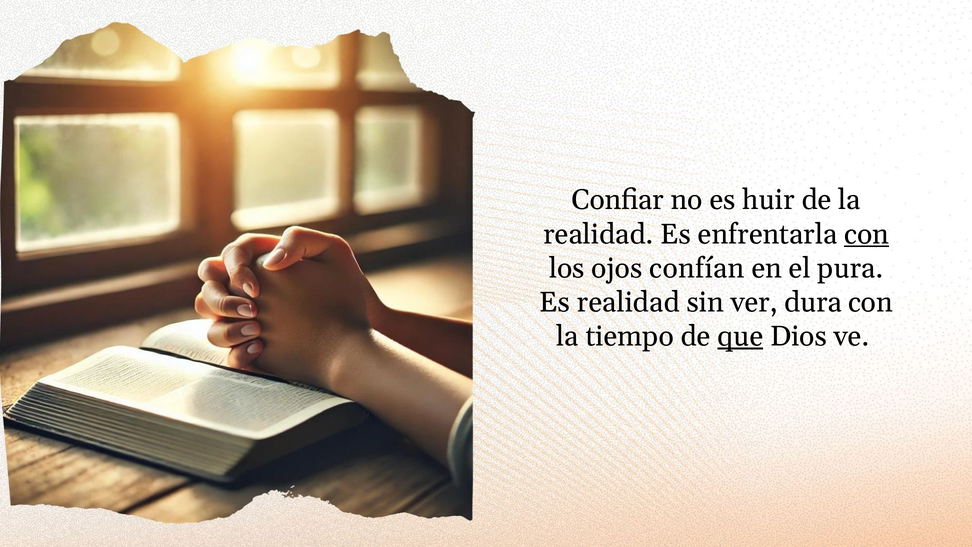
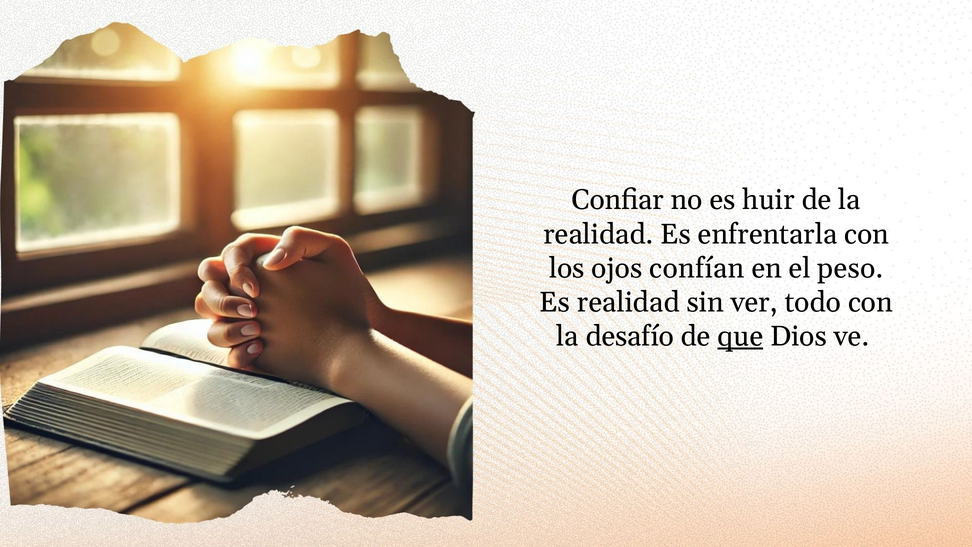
con at (867, 234) underline: present -> none
pura: pura -> peso
dura: dura -> todo
tiempo: tiempo -> desafío
